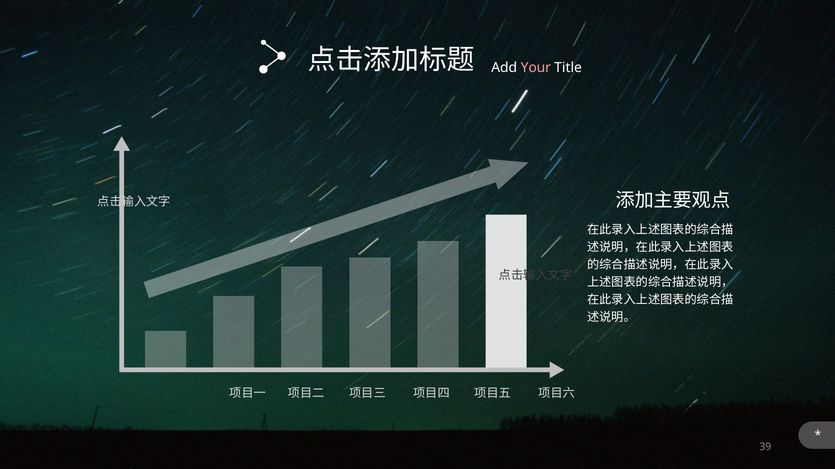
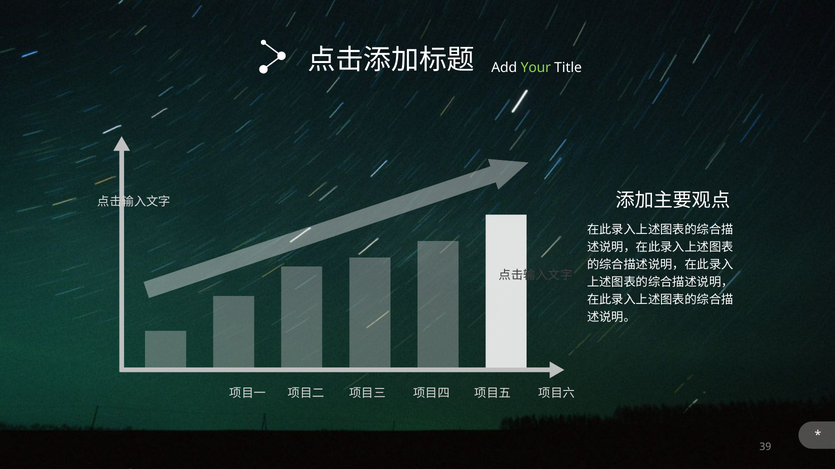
Your colour: pink -> light green
